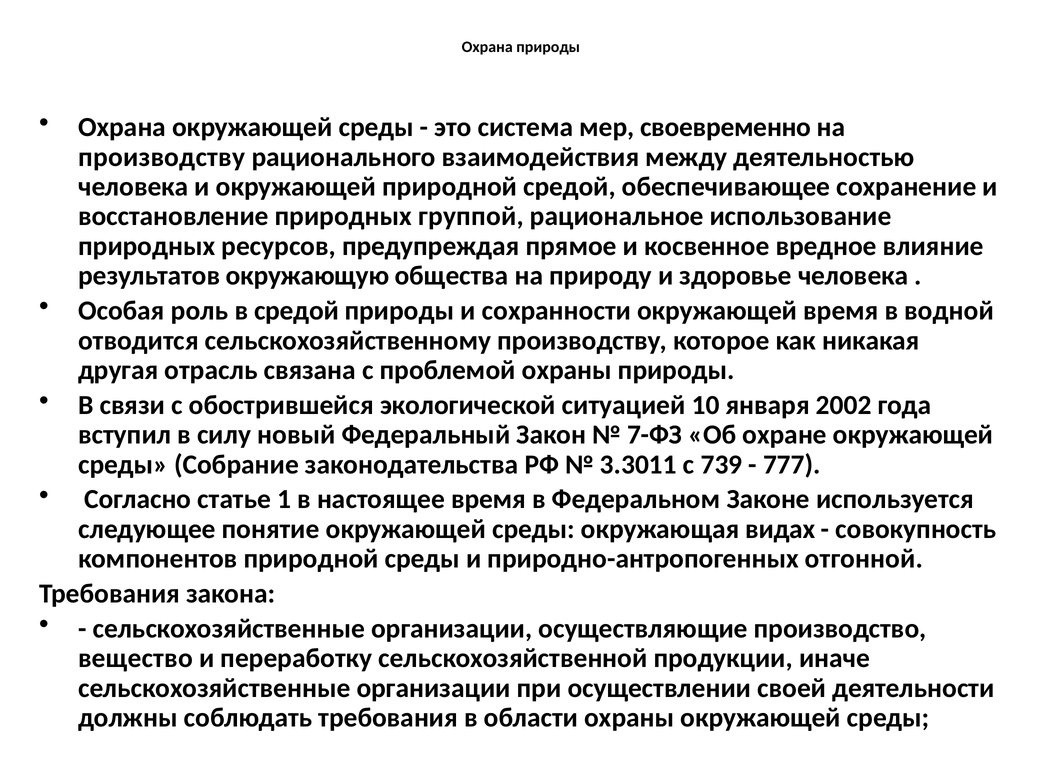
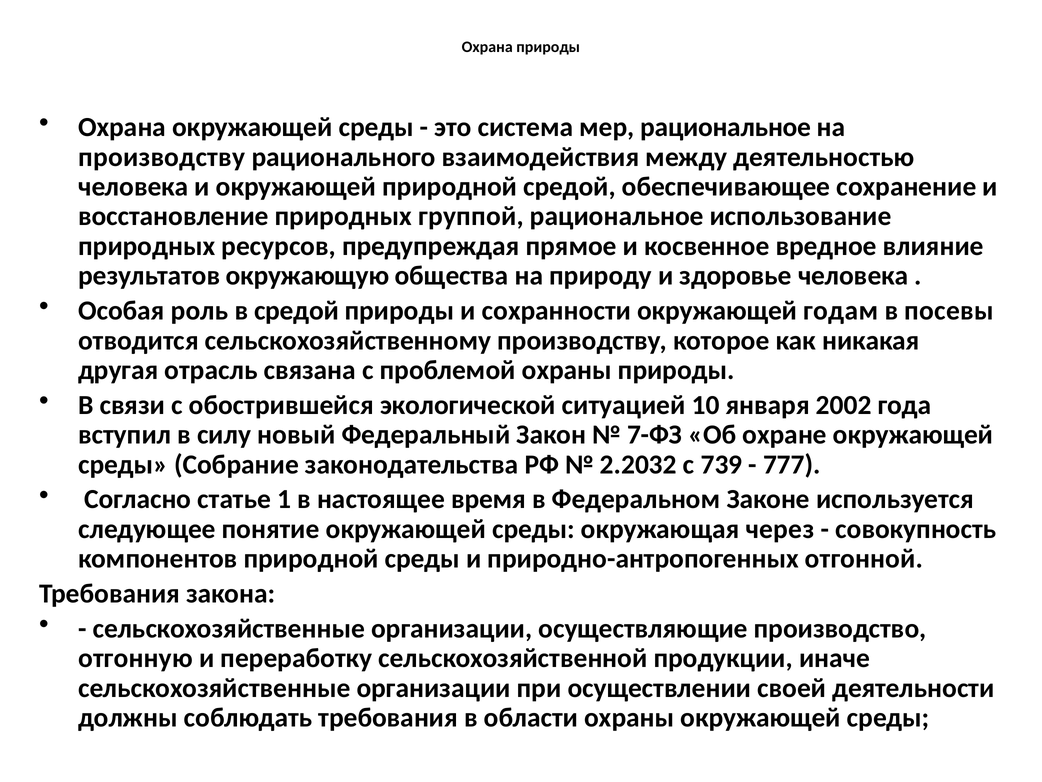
мер своевременно: своевременно -> рациональное
окружающей время: время -> годам
водной: водной -> посевы
3.3011: 3.3011 -> 2.2032
видах: видах -> через
вещество: вещество -> отгонную
